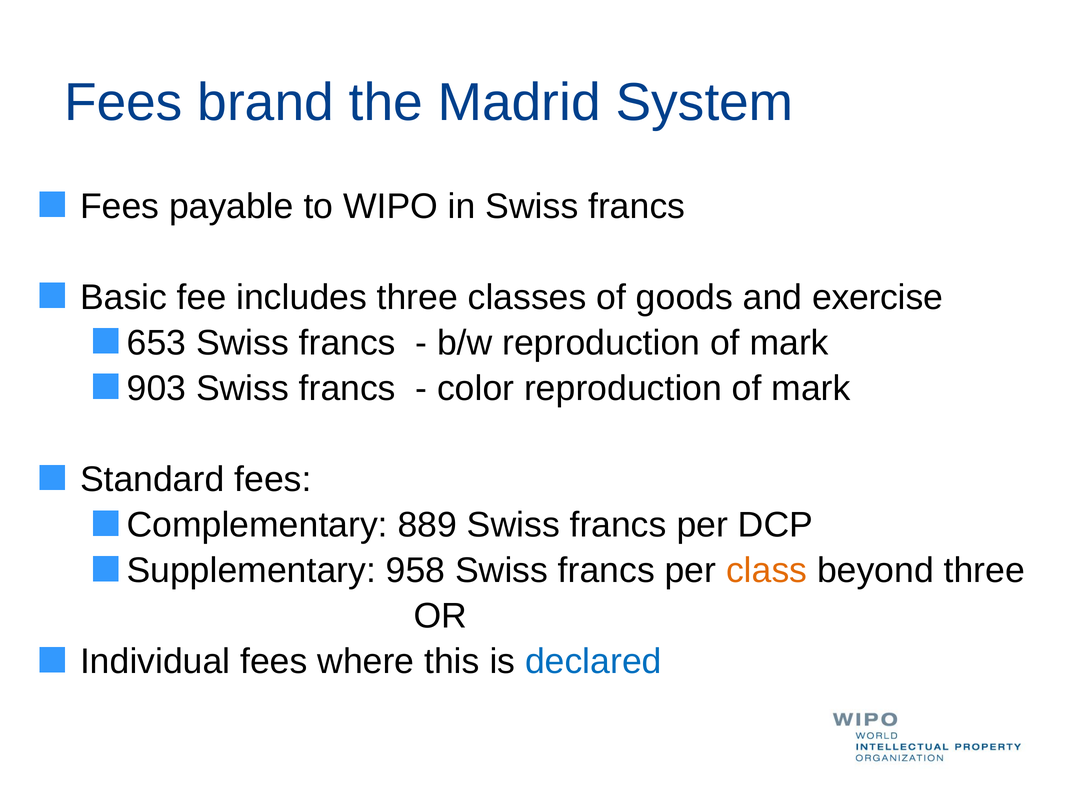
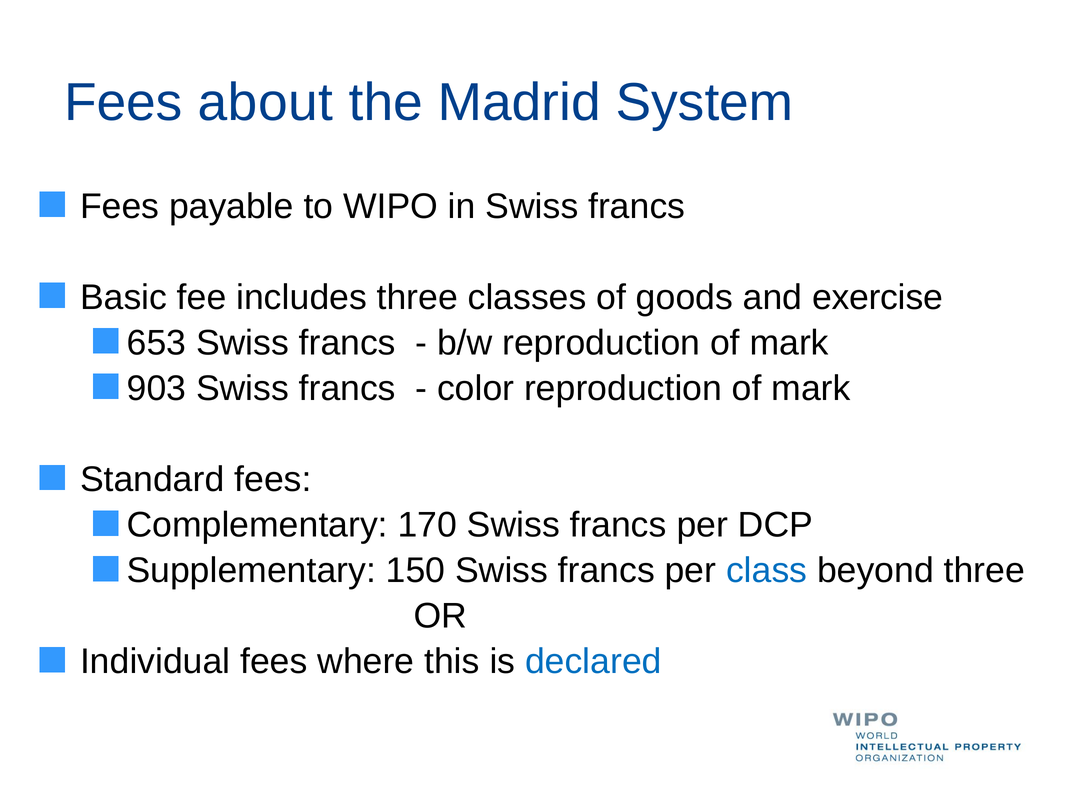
brand: brand -> about
889: 889 -> 170
958: 958 -> 150
class colour: orange -> blue
